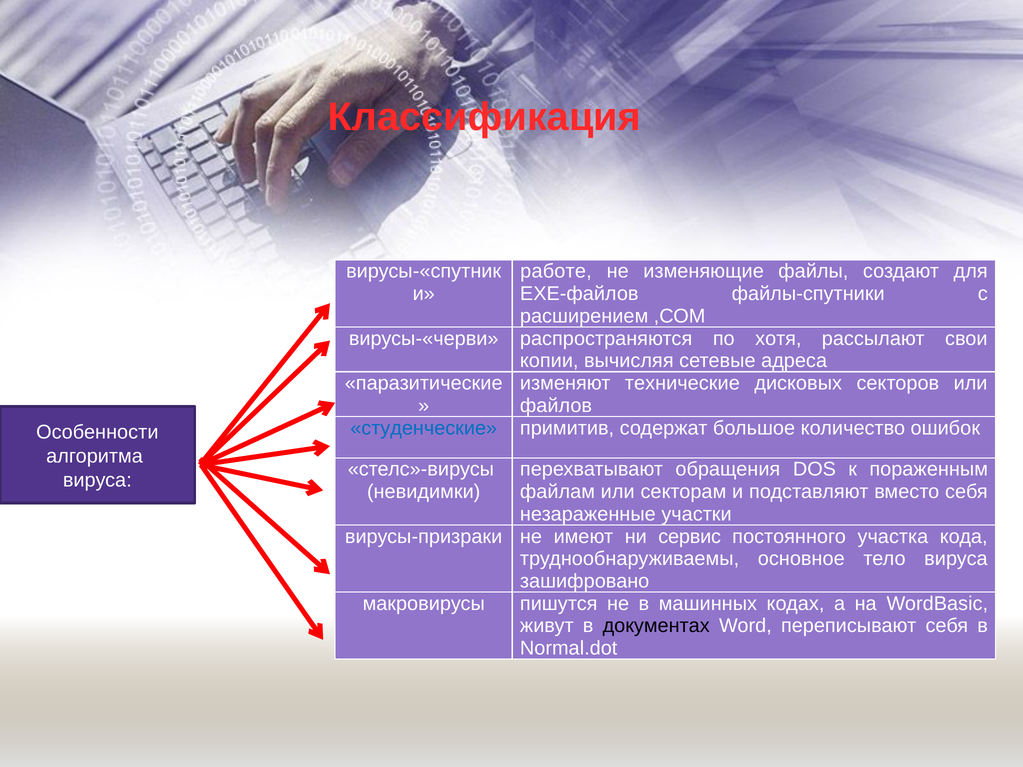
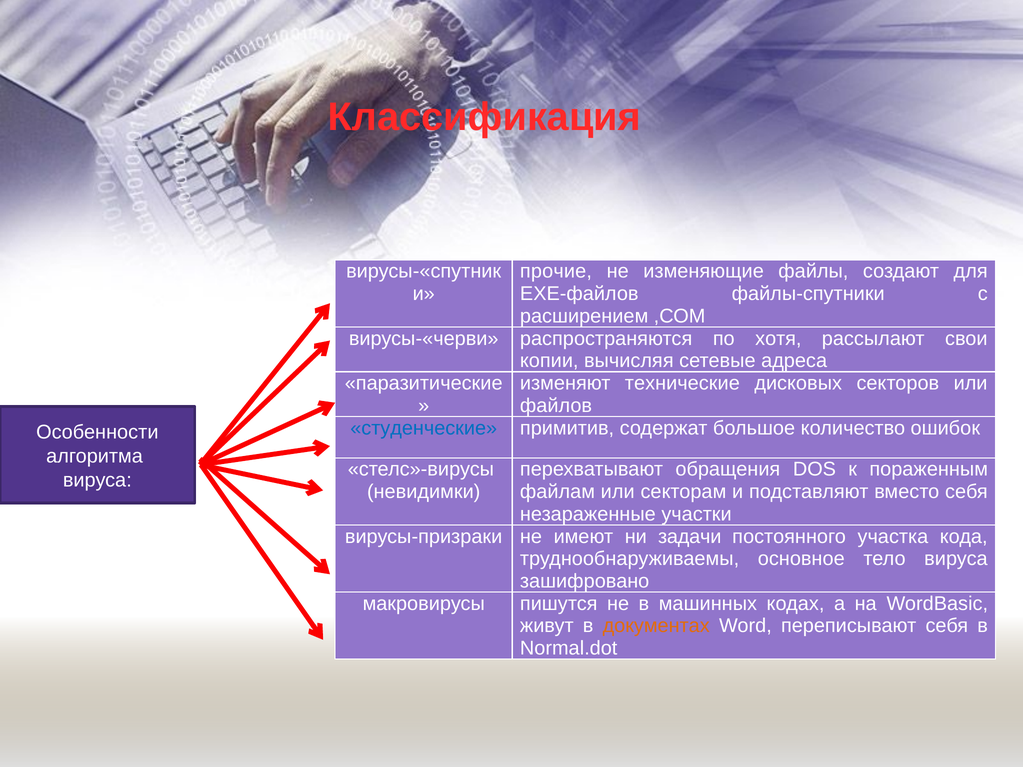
работе: работе -> прочие
сервис: сервис -> задачи
документах colour: black -> orange
